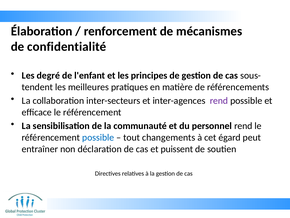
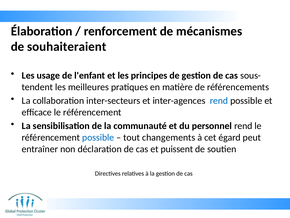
confidentialité: confidentialité -> souhaiteraient
degré: degré -> usage
rend at (219, 101) colour: purple -> blue
